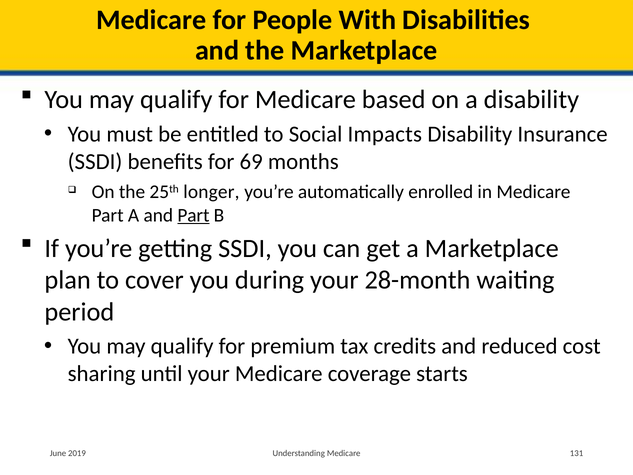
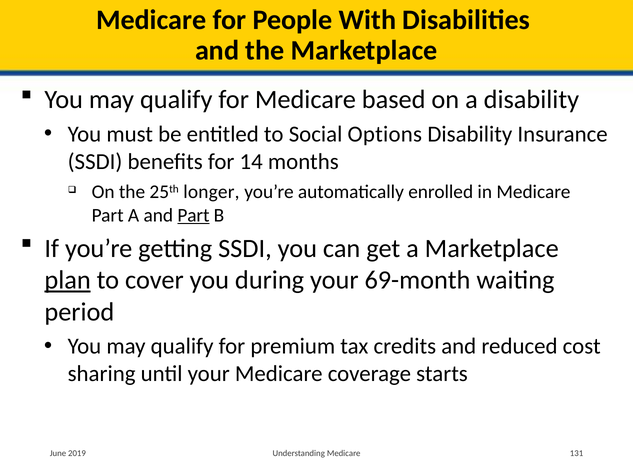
Impacts: Impacts -> Options
69: 69 -> 14
plan underline: none -> present
28-month: 28-month -> 69-month
